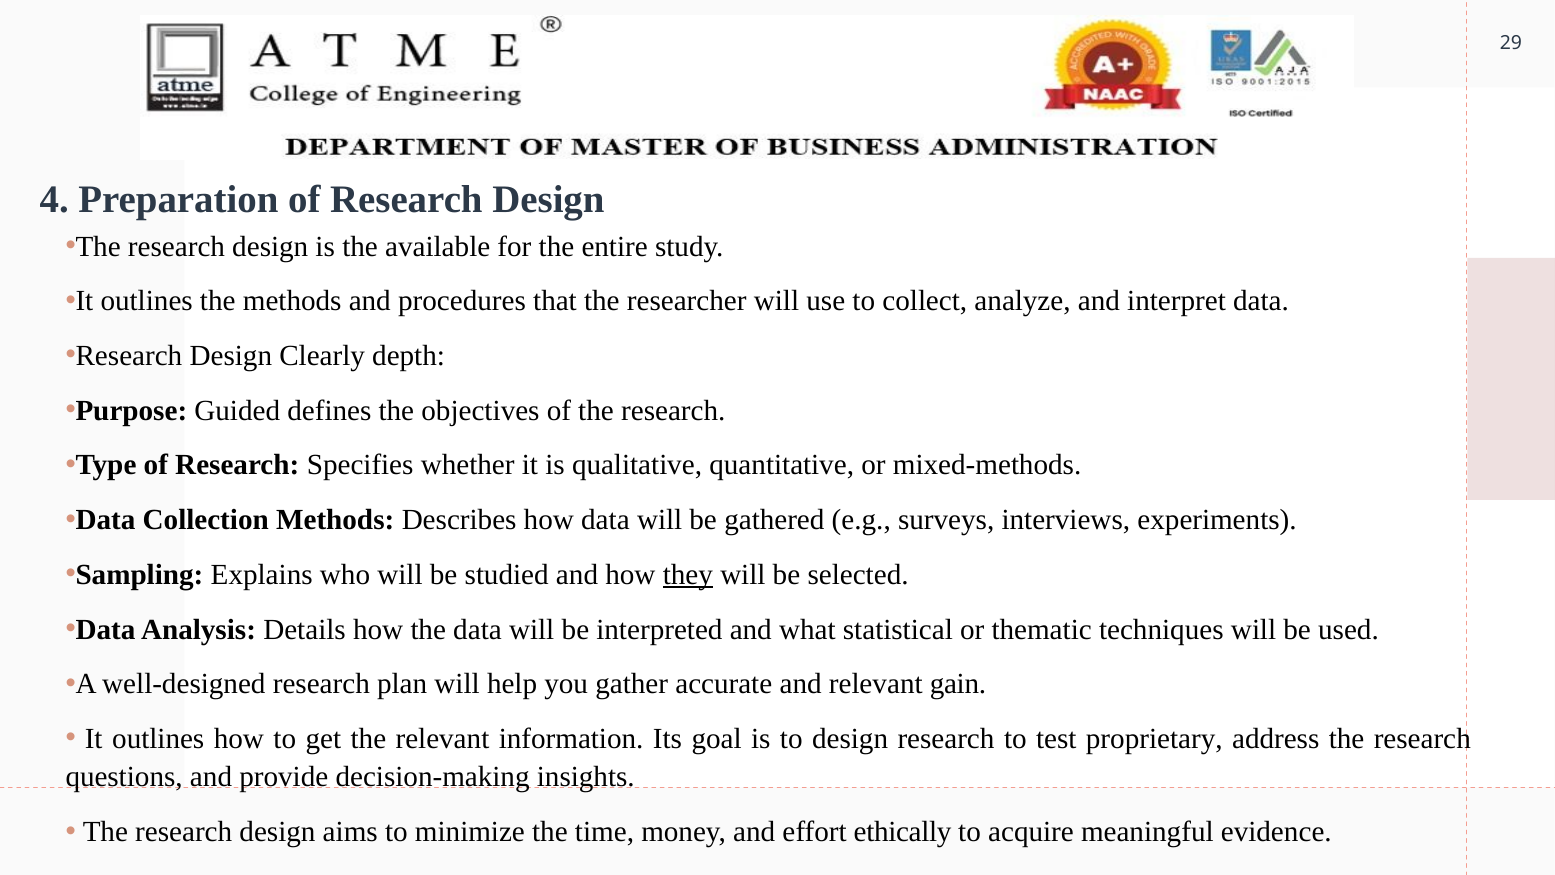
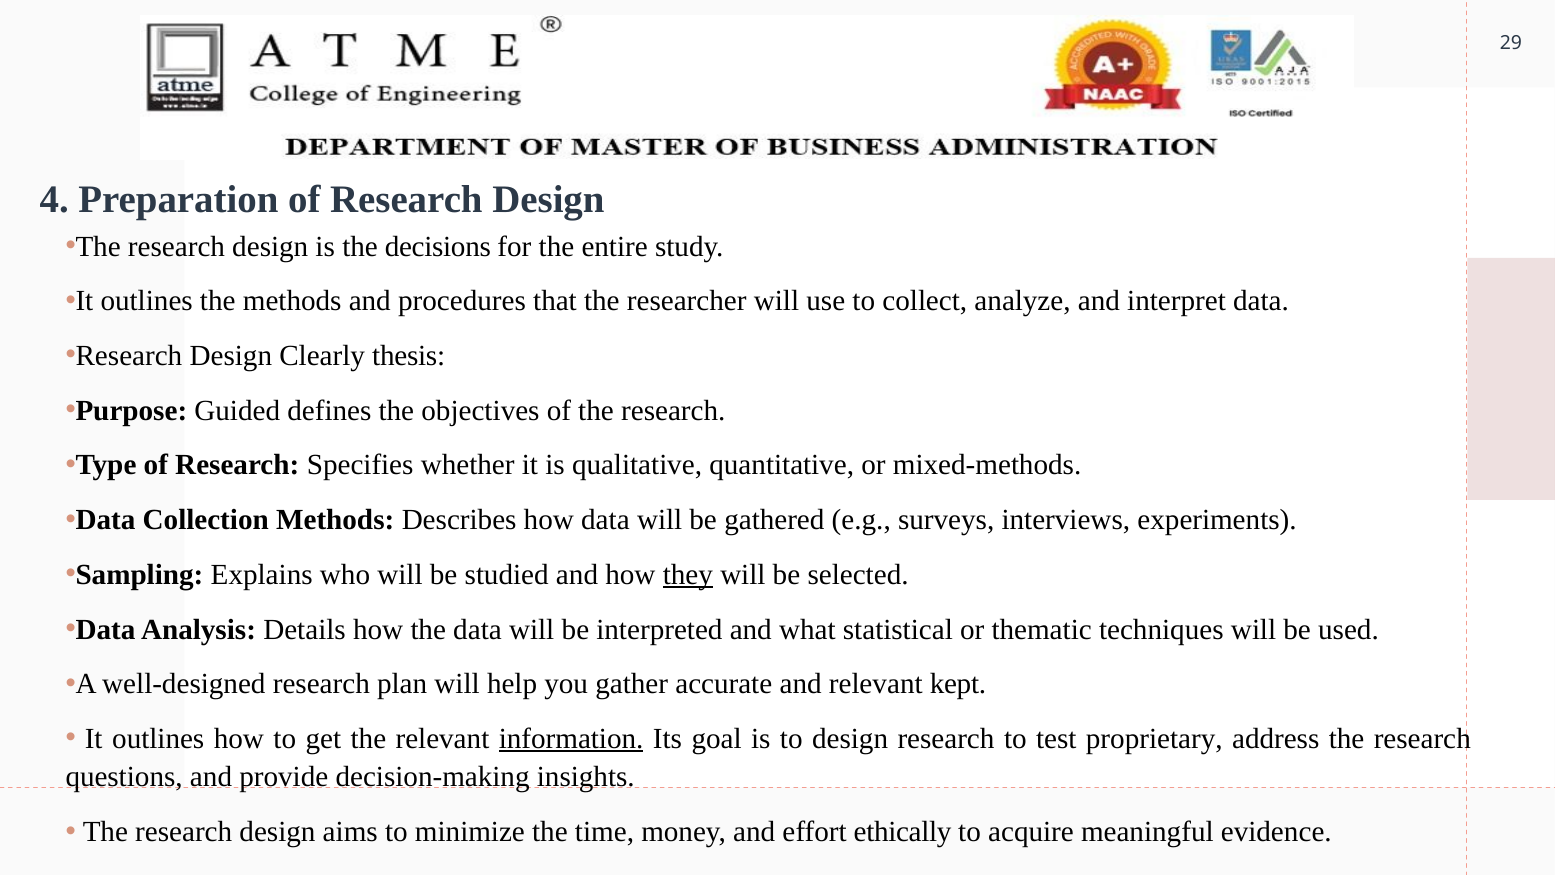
available: available -> decisions
depth: depth -> thesis
gain: gain -> kept
information underline: none -> present
